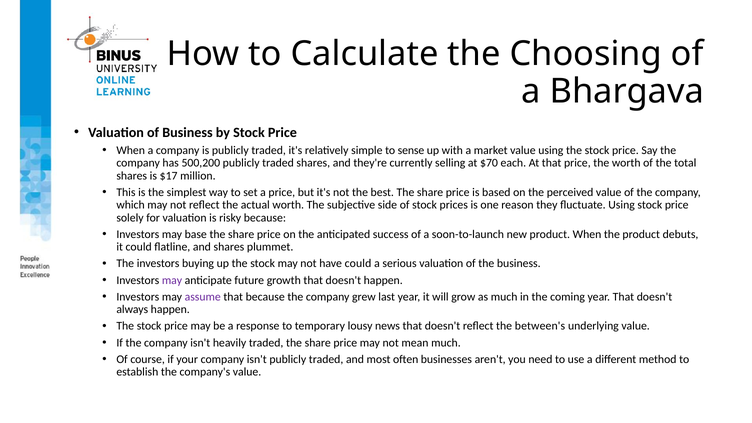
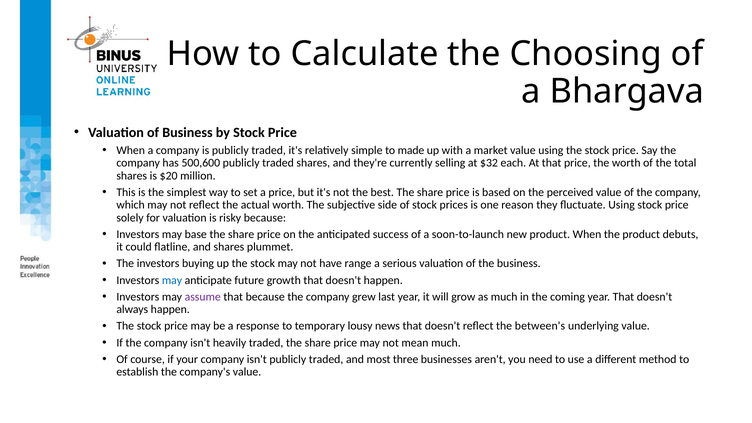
sense: sense -> made
500,200: 500,200 -> 500,600
$70: $70 -> $32
$17: $17 -> $20
have could: could -> range
may at (172, 280) colour: purple -> blue
often: often -> three
